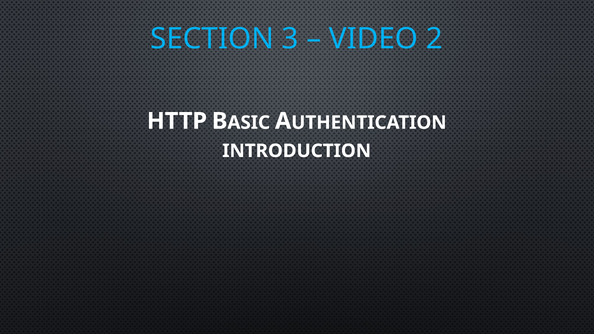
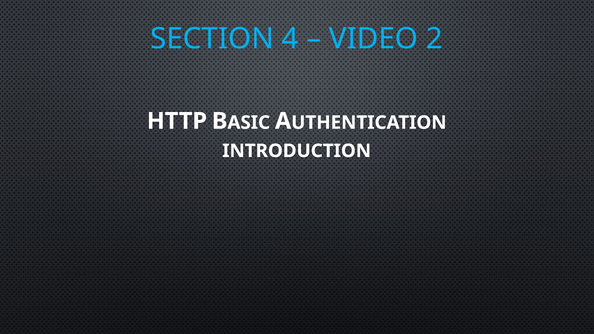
3: 3 -> 4
